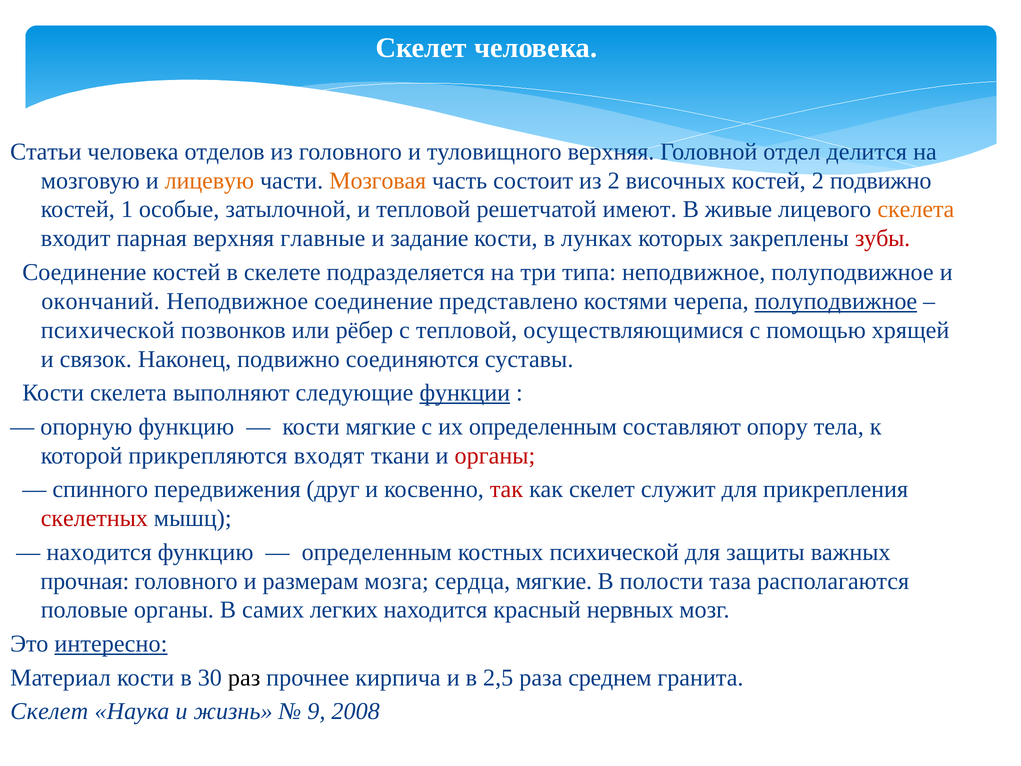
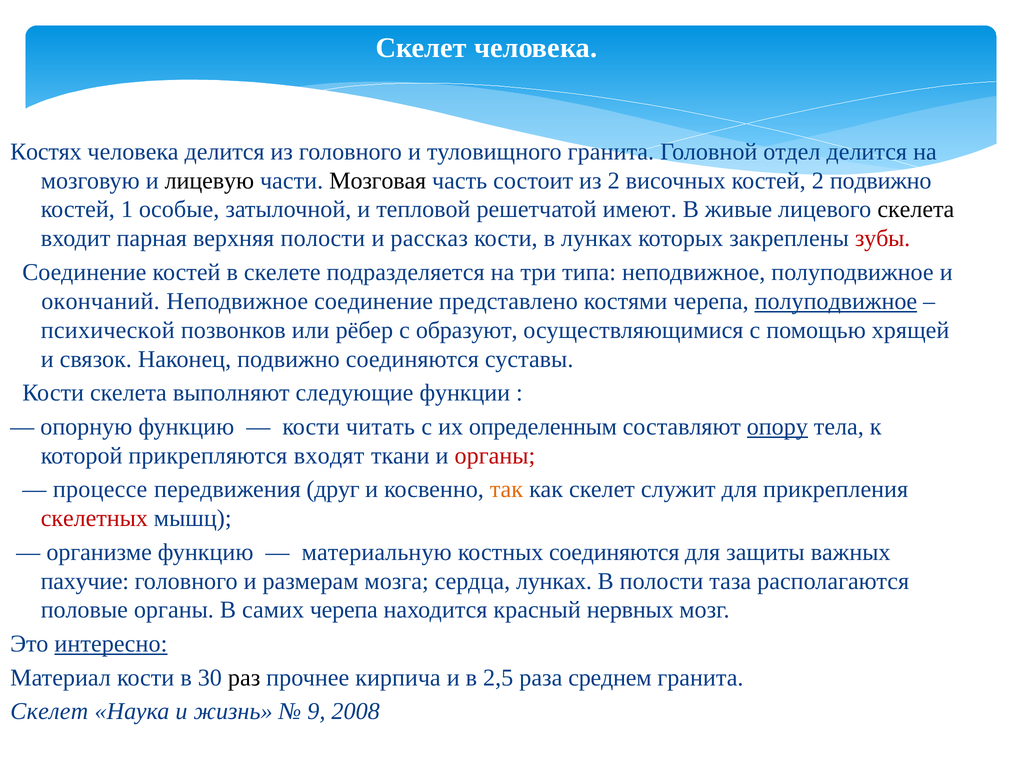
Статьи: Статьи -> Костях
человека отделов: отделов -> делится
туловищного верхняя: верхняя -> гранита
лицевую colour: orange -> black
Мозговая colour: orange -> black
скелета at (916, 209) colour: orange -> black
верхняя главные: главные -> полости
задание: задание -> рассказ
с тепловой: тепловой -> образуют
функции underline: present -> none
кости мягкие: мягкие -> читать
опору underline: none -> present
спинного: спинного -> процессе
так colour: red -> orange
находится at (99, 552): находится -> организме
определенным at (377, 552): определенным -> материальную
костных психической: психической -> соединяются
прочная: прочная -> пахучие
сердца мягкие: мягкие -> лунках
самих легких: легких -> черепа
